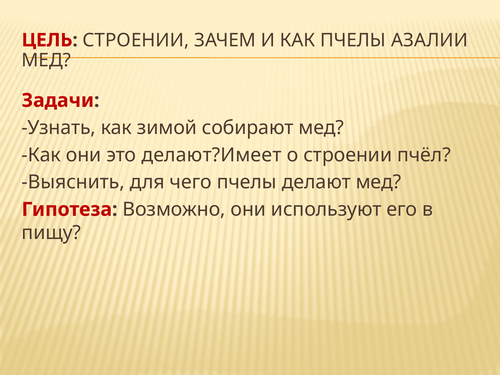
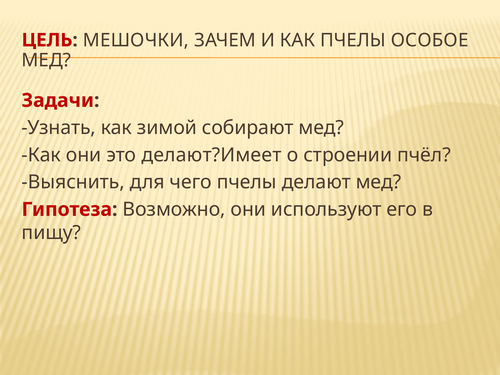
ЦЕЛЬ СТРОЕНИИ: СТРОЕНИИ -> МЕШОЧКИ
АЗАЛИИ: АЗАЛИИ -> ОСОБОЕ
